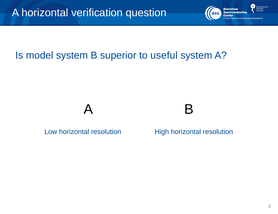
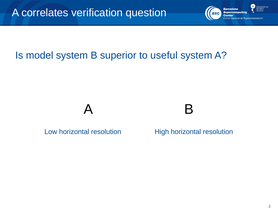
A horizontal: horizontal -> correlates
